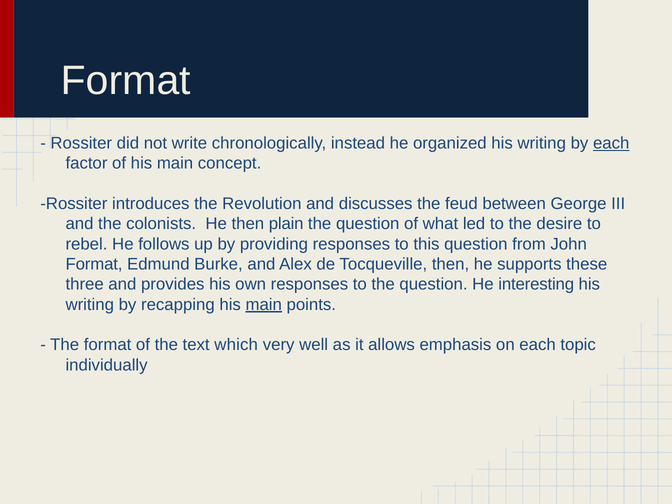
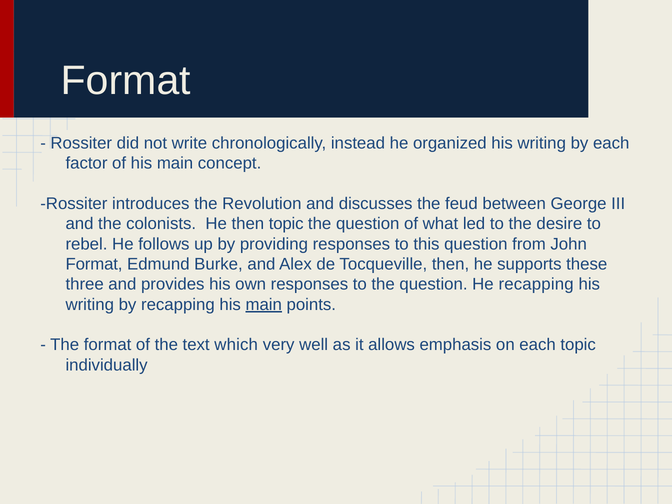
each at (611, 143) underline: present -> none
then plain: plain -> topic
He interesting: interesting -> recapping
